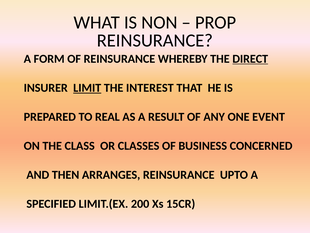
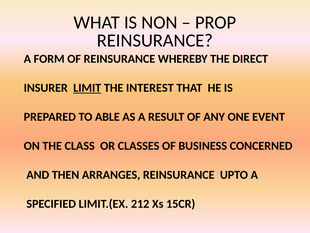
DIRECT underline: present -> none
REAL: REAL -> ABLE
200: 200 -> 212
